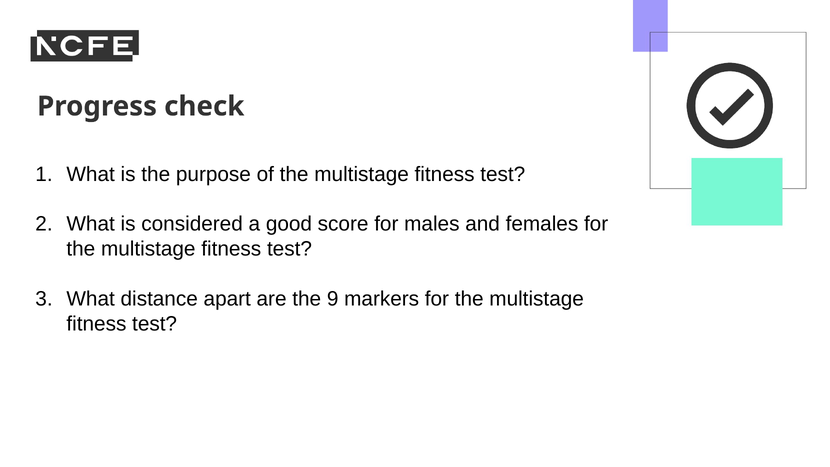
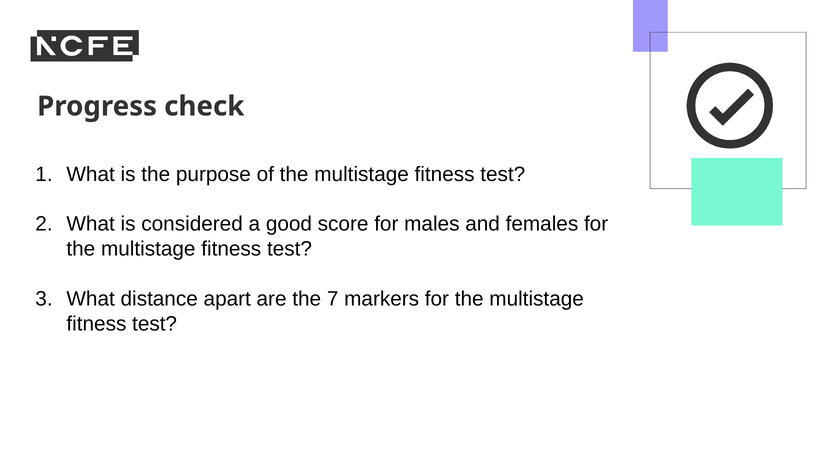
9: 9 -> 7
